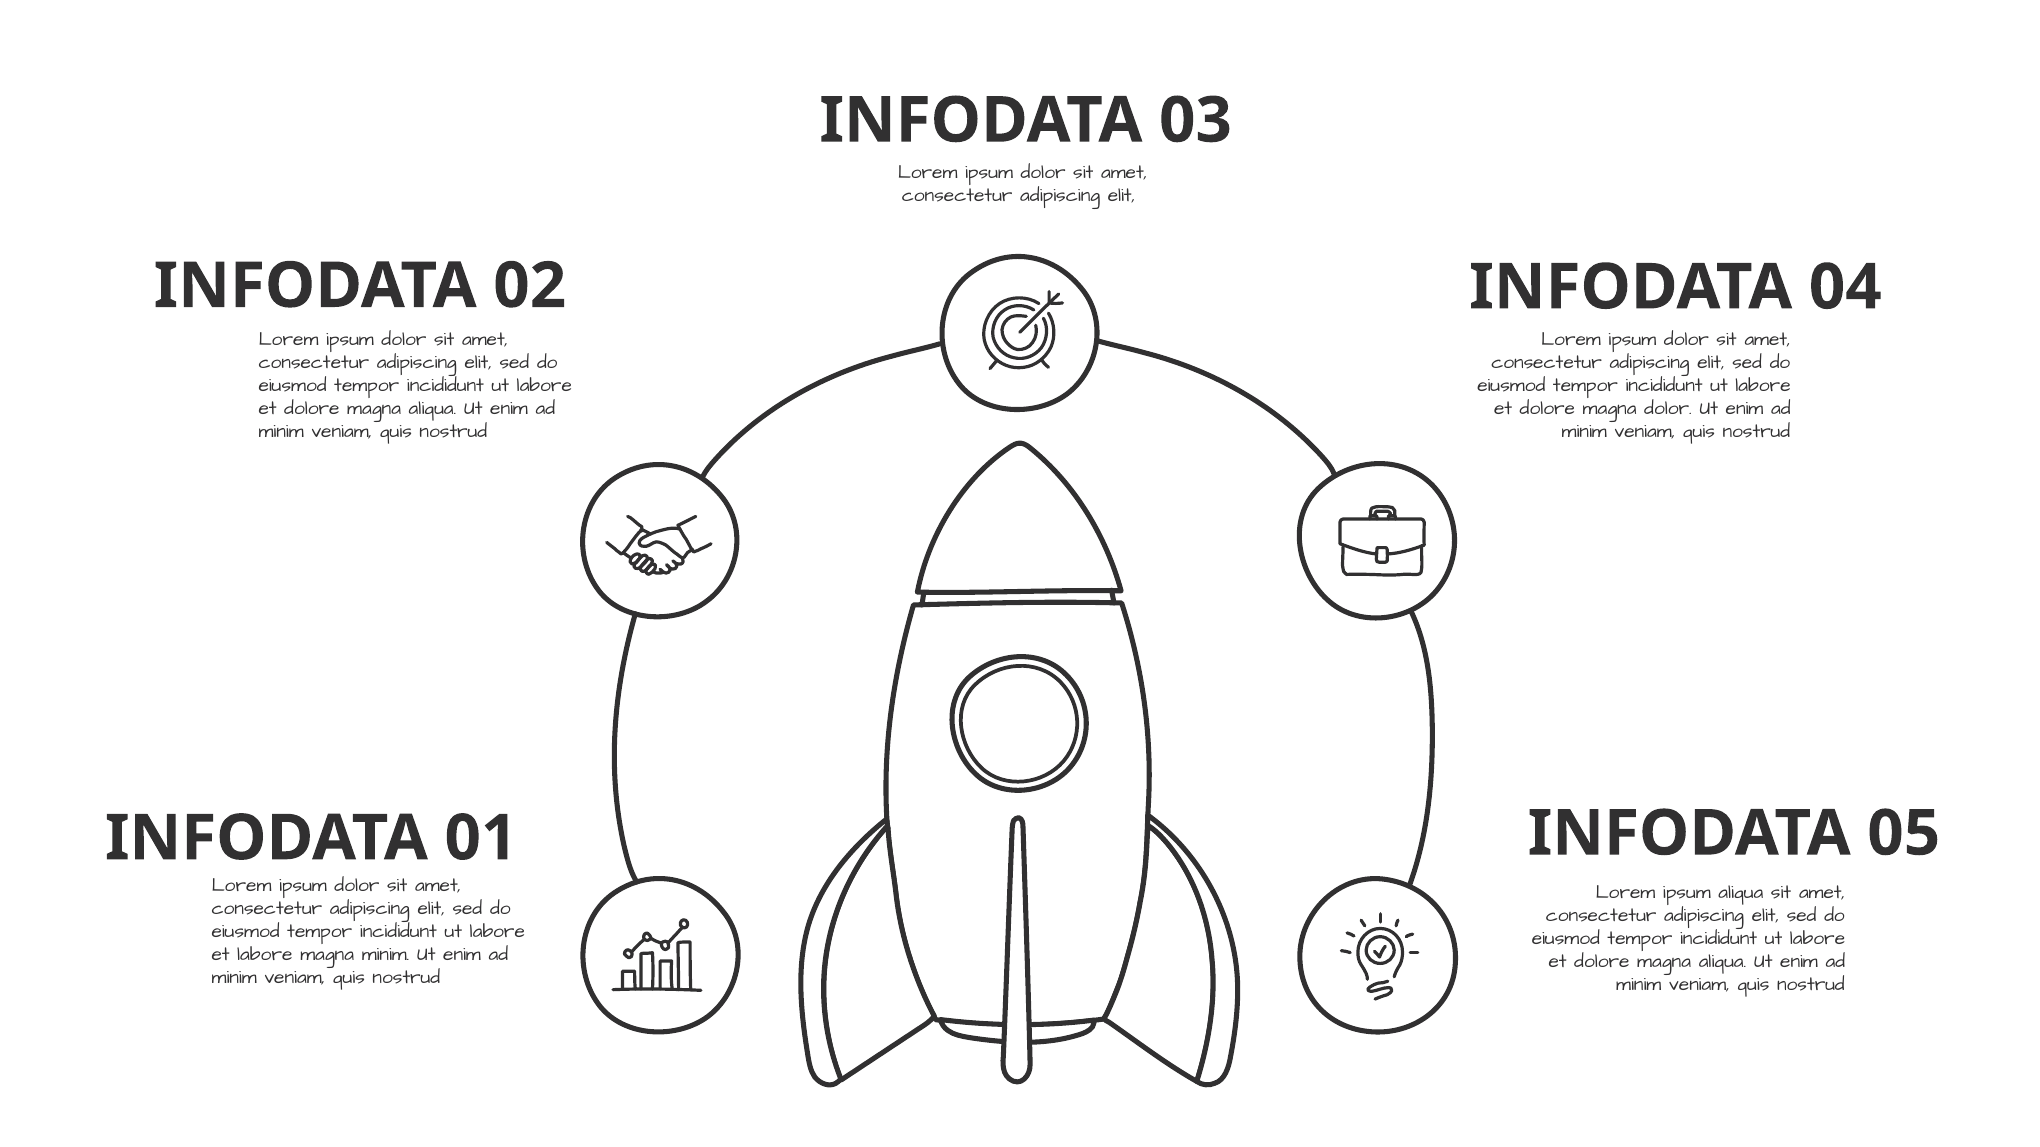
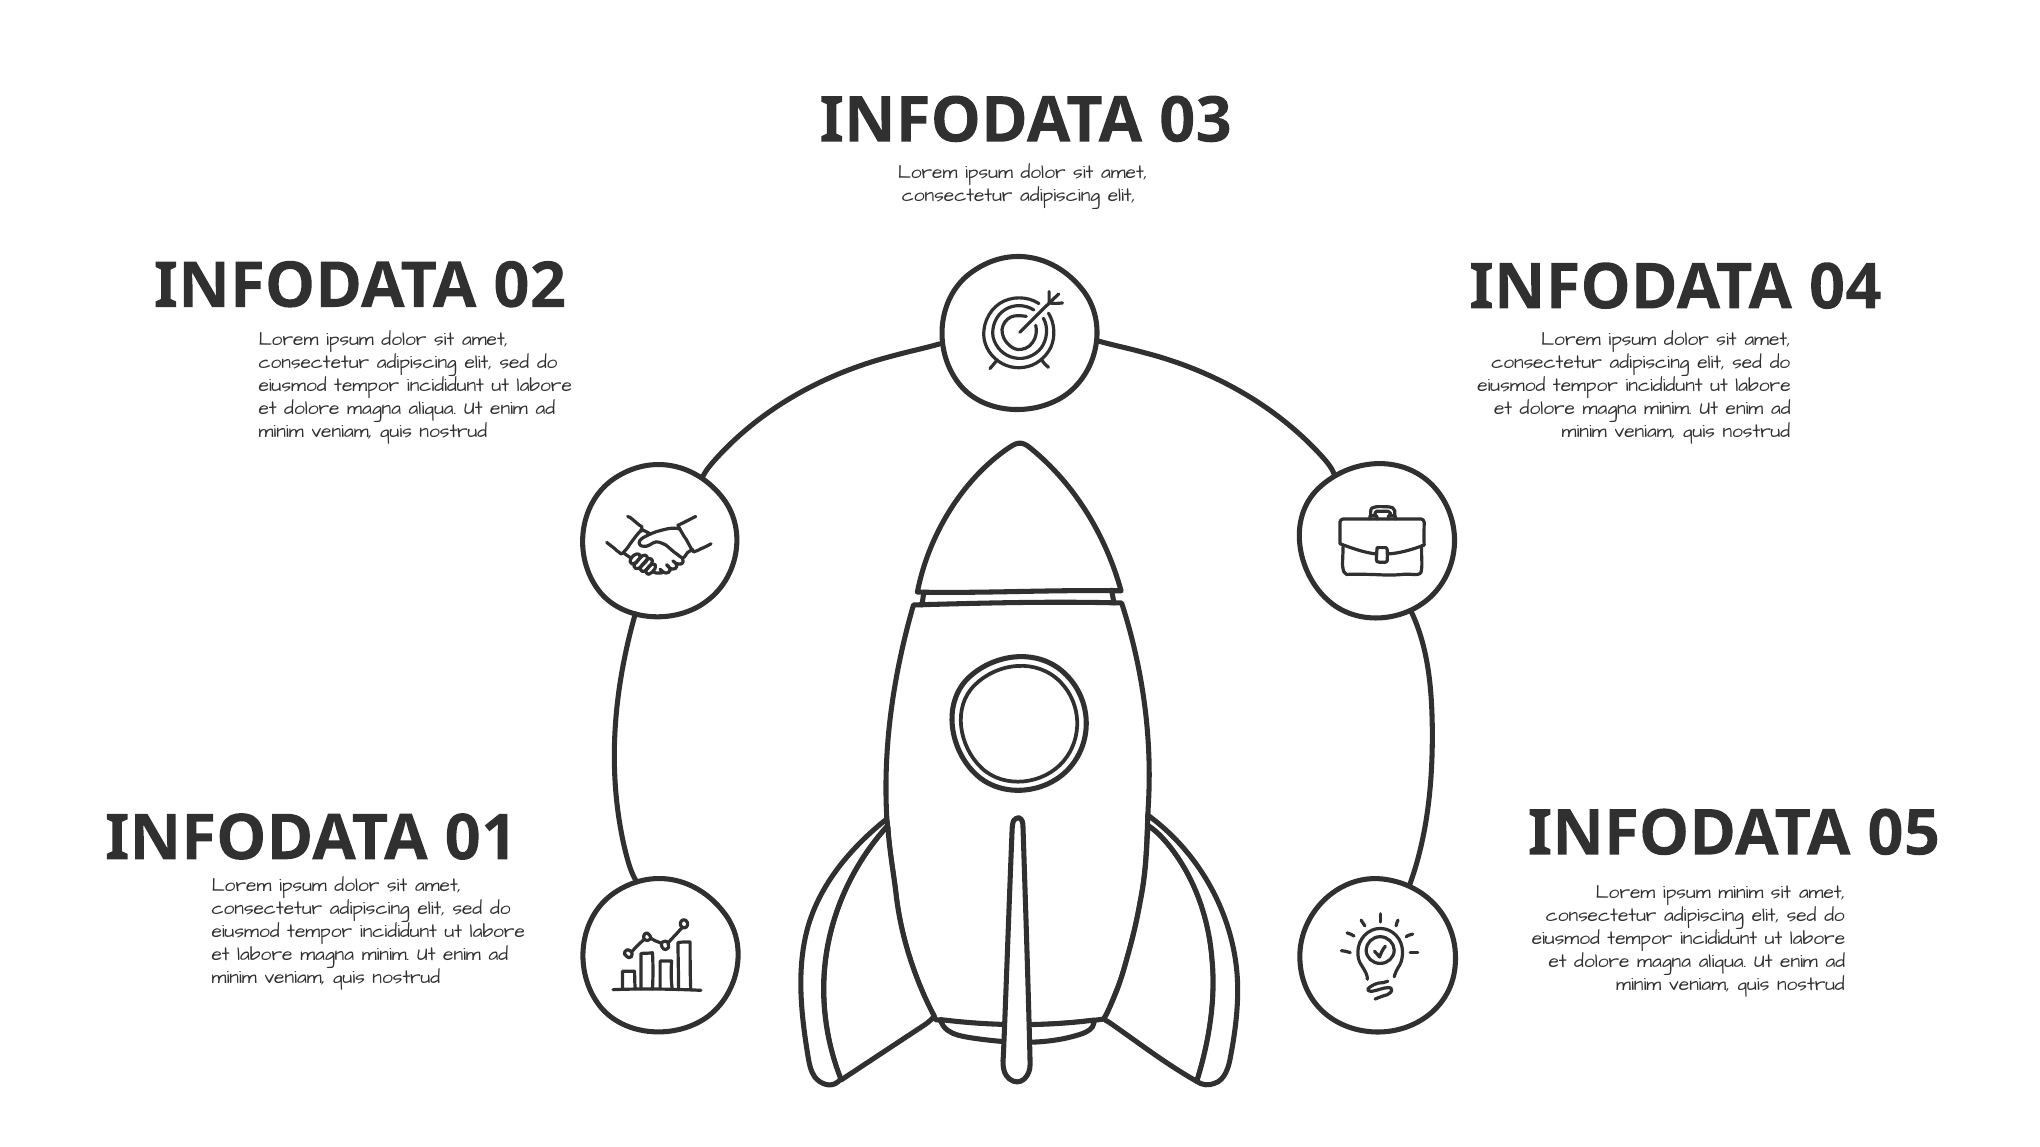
dolore magna dolor: dolor -> minim
ipsum aliqua: aliqua -> minim
